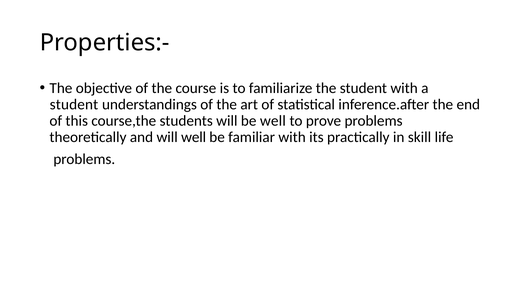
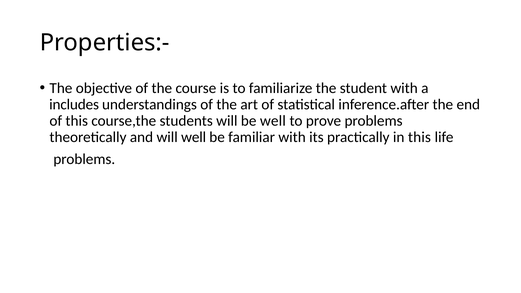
student at (74, 105): student -> includes
in skill: skill -> this
